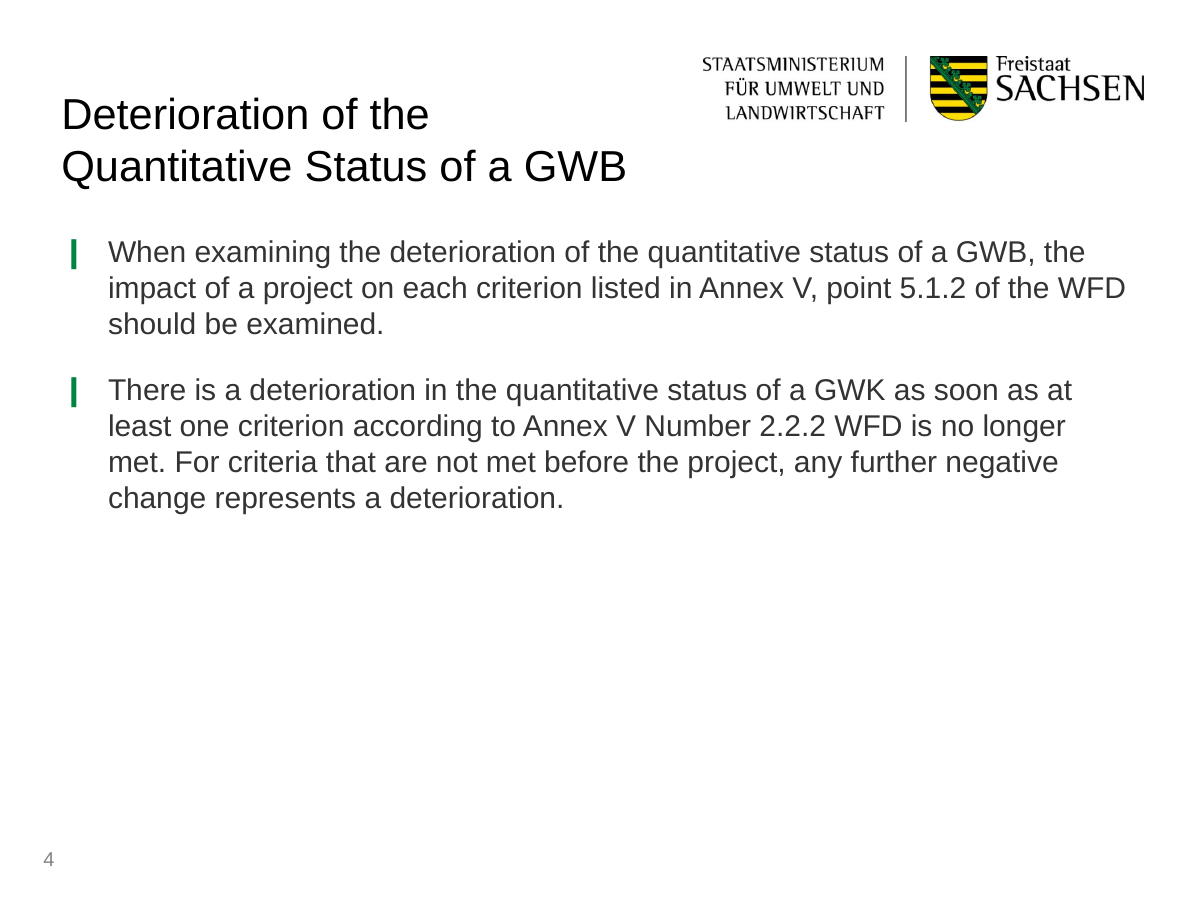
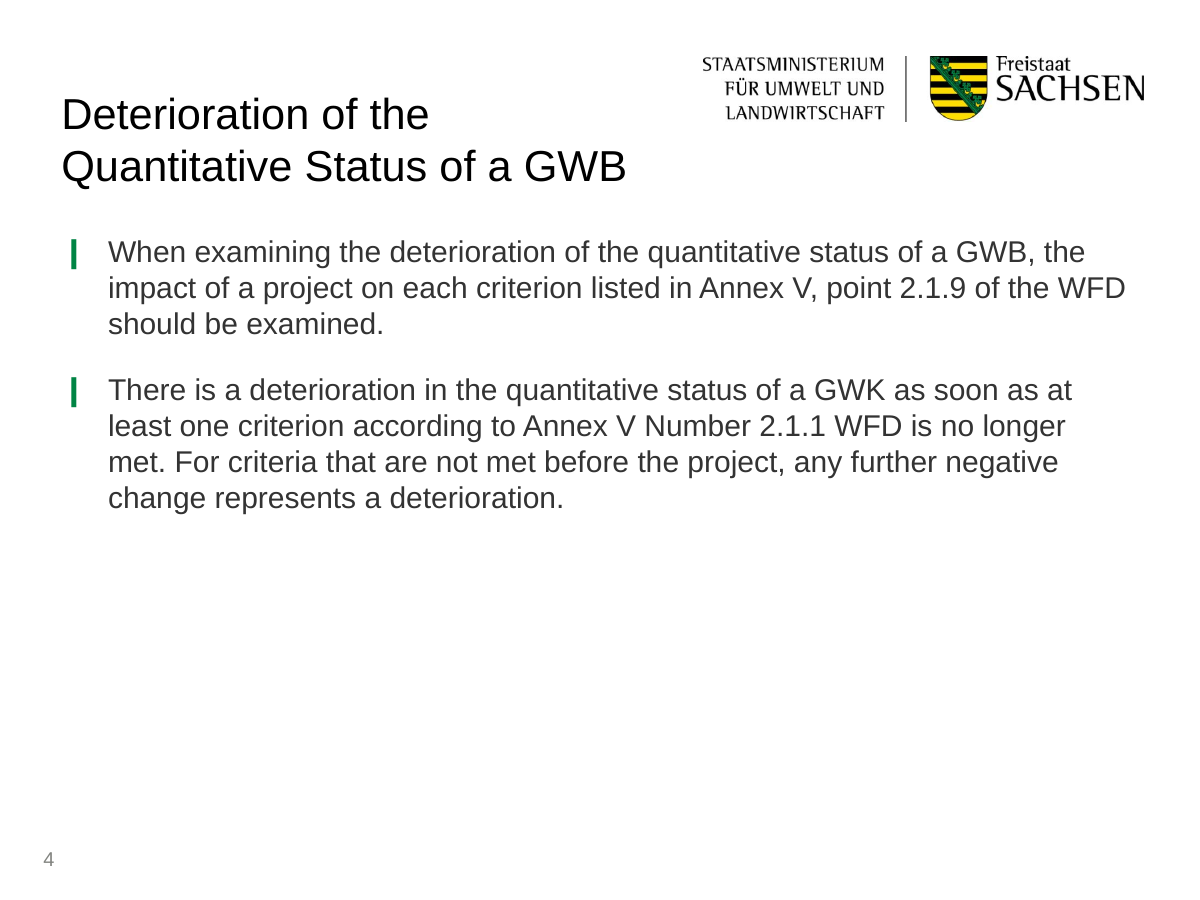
5.1.2: 5.1.2 -> 2.1.9
2.2.2: 2.2.2 -> 2.1.1
